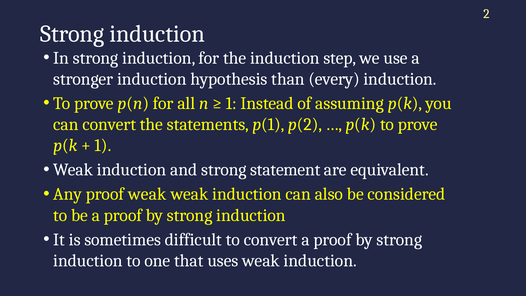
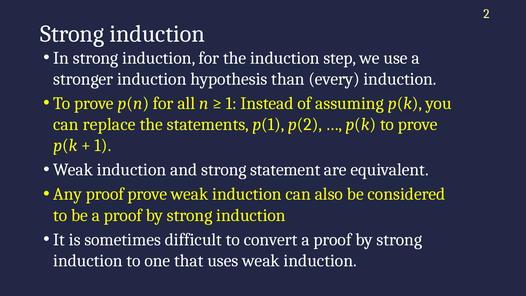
can convert: convert -> replace
proof weak: weak -> prove
